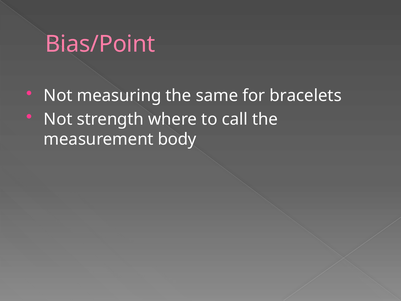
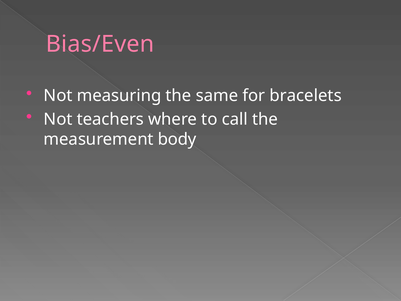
Bias/Point: Bias/Point -> Bias/Even
strength: strength -> teachers
